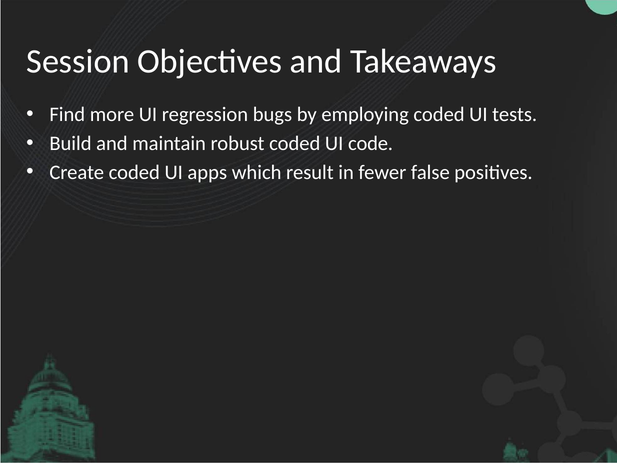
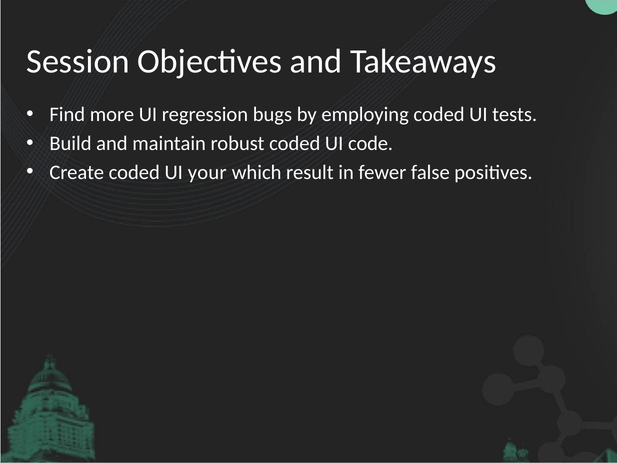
apps: apps -> your
